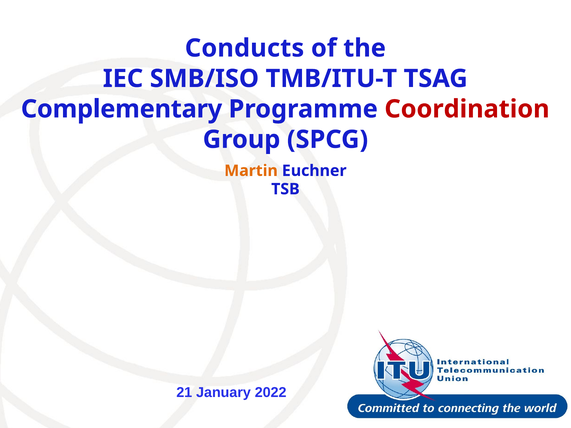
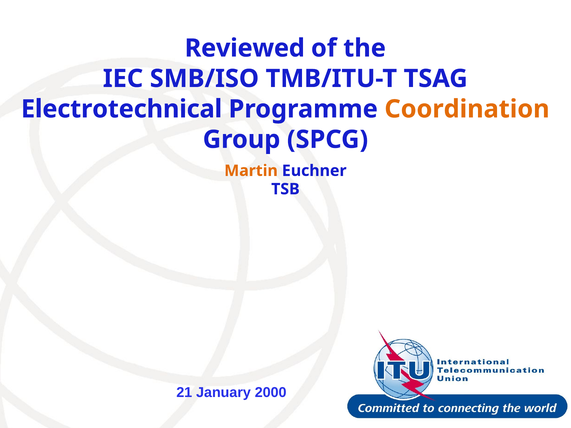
Conducts: Conducts -> Reviewed
Complementary: Complementary -> Electrotechnical
Coordination colour: red -> orange
2022: 2022 -> 2000
